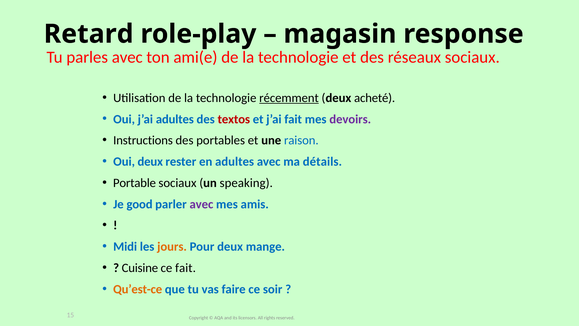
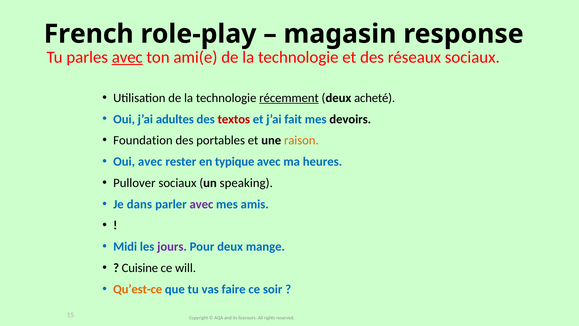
Retard: Retard -> French
avec at (127, 57) underline: none -> present
devoirs colour: purple -> black
Instructions: Instructions -> Foundation
raison colour: blue -> orange
Oui deux: deux -> avec
en adultes: adultes -> typique
détails: détails -> heures
Portable: Portable -> Pullover
good: good -> dans
jours colour: orange -> purple
ce fait: fait -> will
